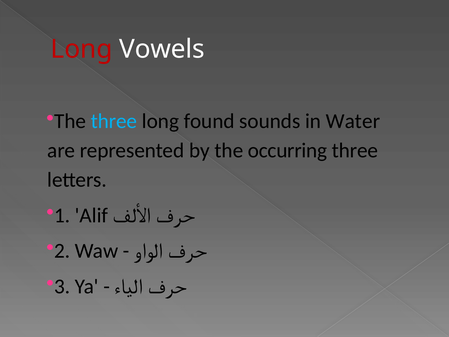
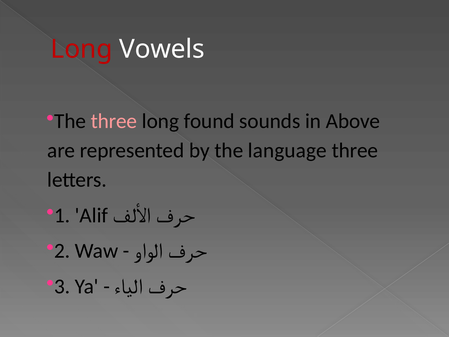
three at (114, 121) colour: light blue -> pink
Water: Water -> Above
occurring: occurring -> language
